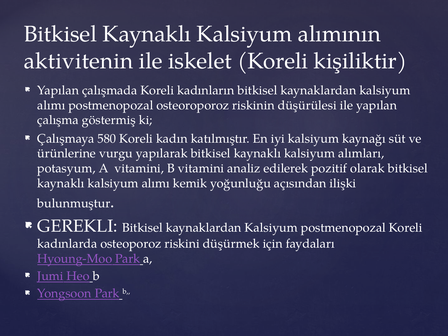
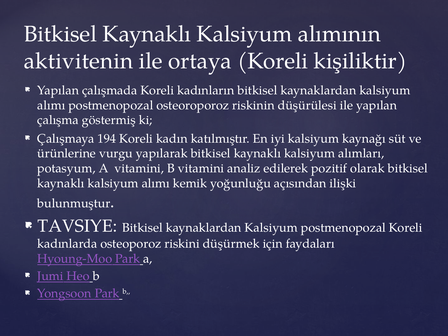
iskelet: iskelet -> ortaya
580: 580 -> 194
GEREKLI: GEREKLI -> TAVSIYE
